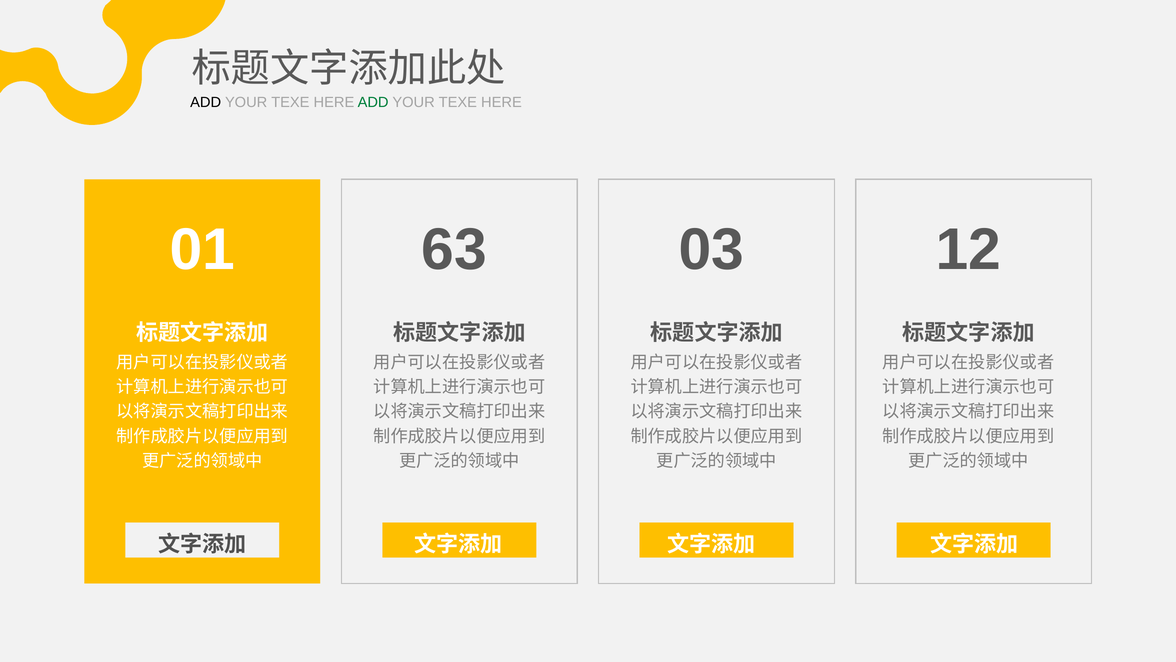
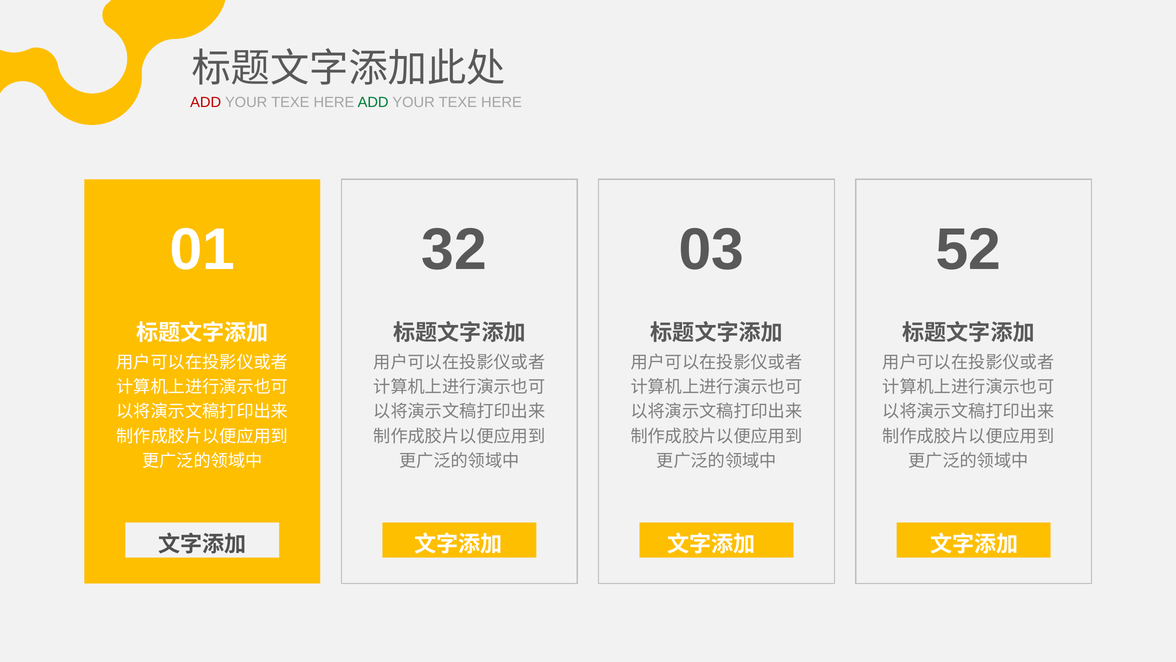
ADD at (206, 103) colour: black -> red
63: 63 -> 32
12: 12 -> 52
